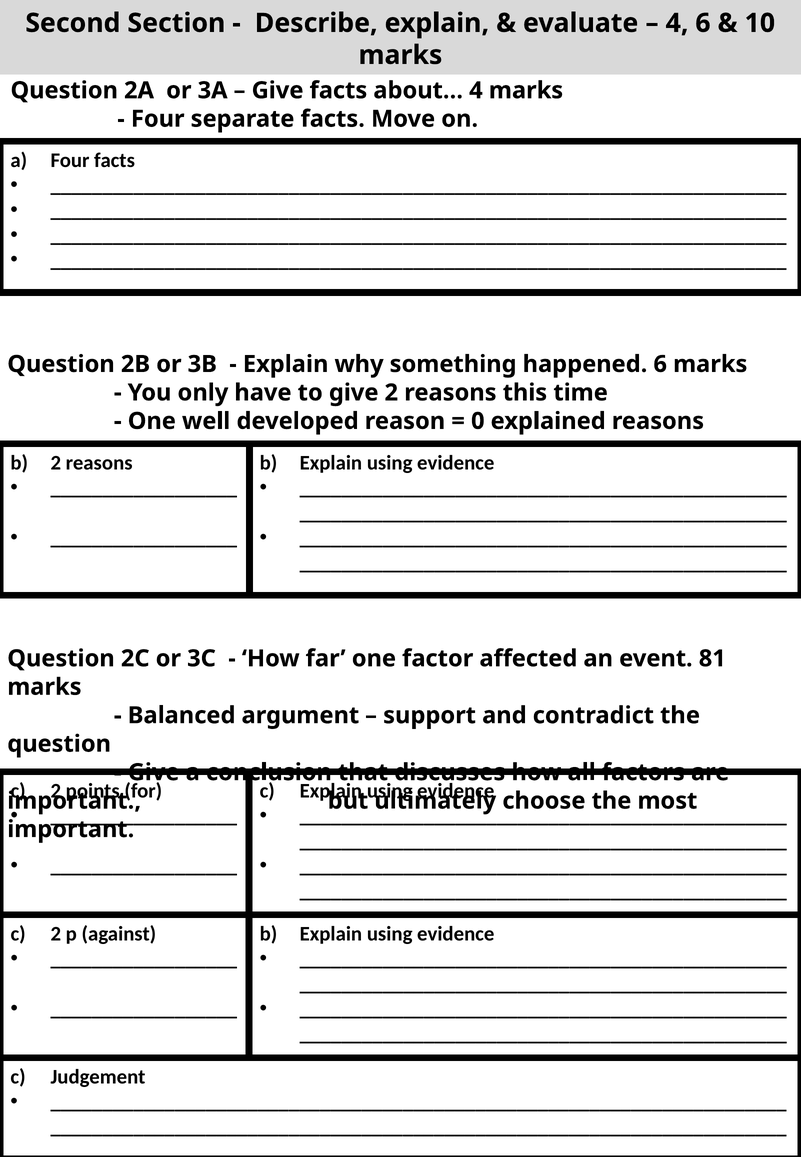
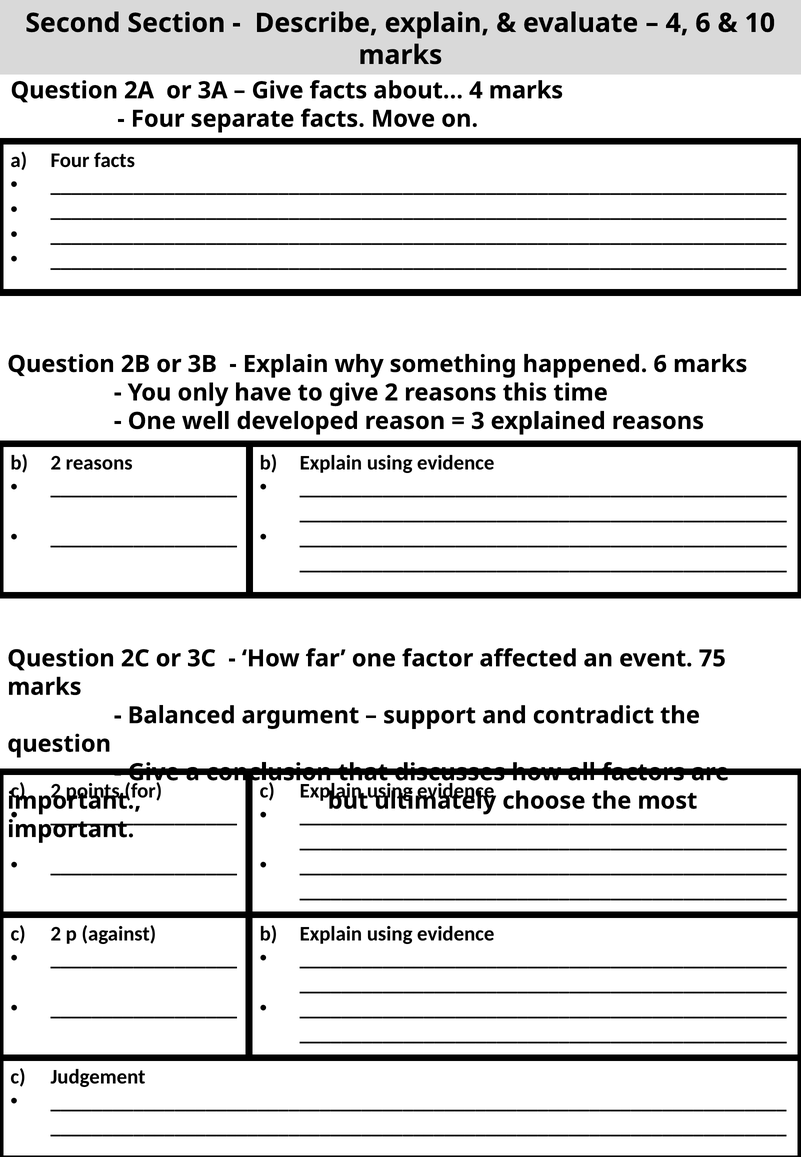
0: 0 -> 3
81: 81 -> 75
